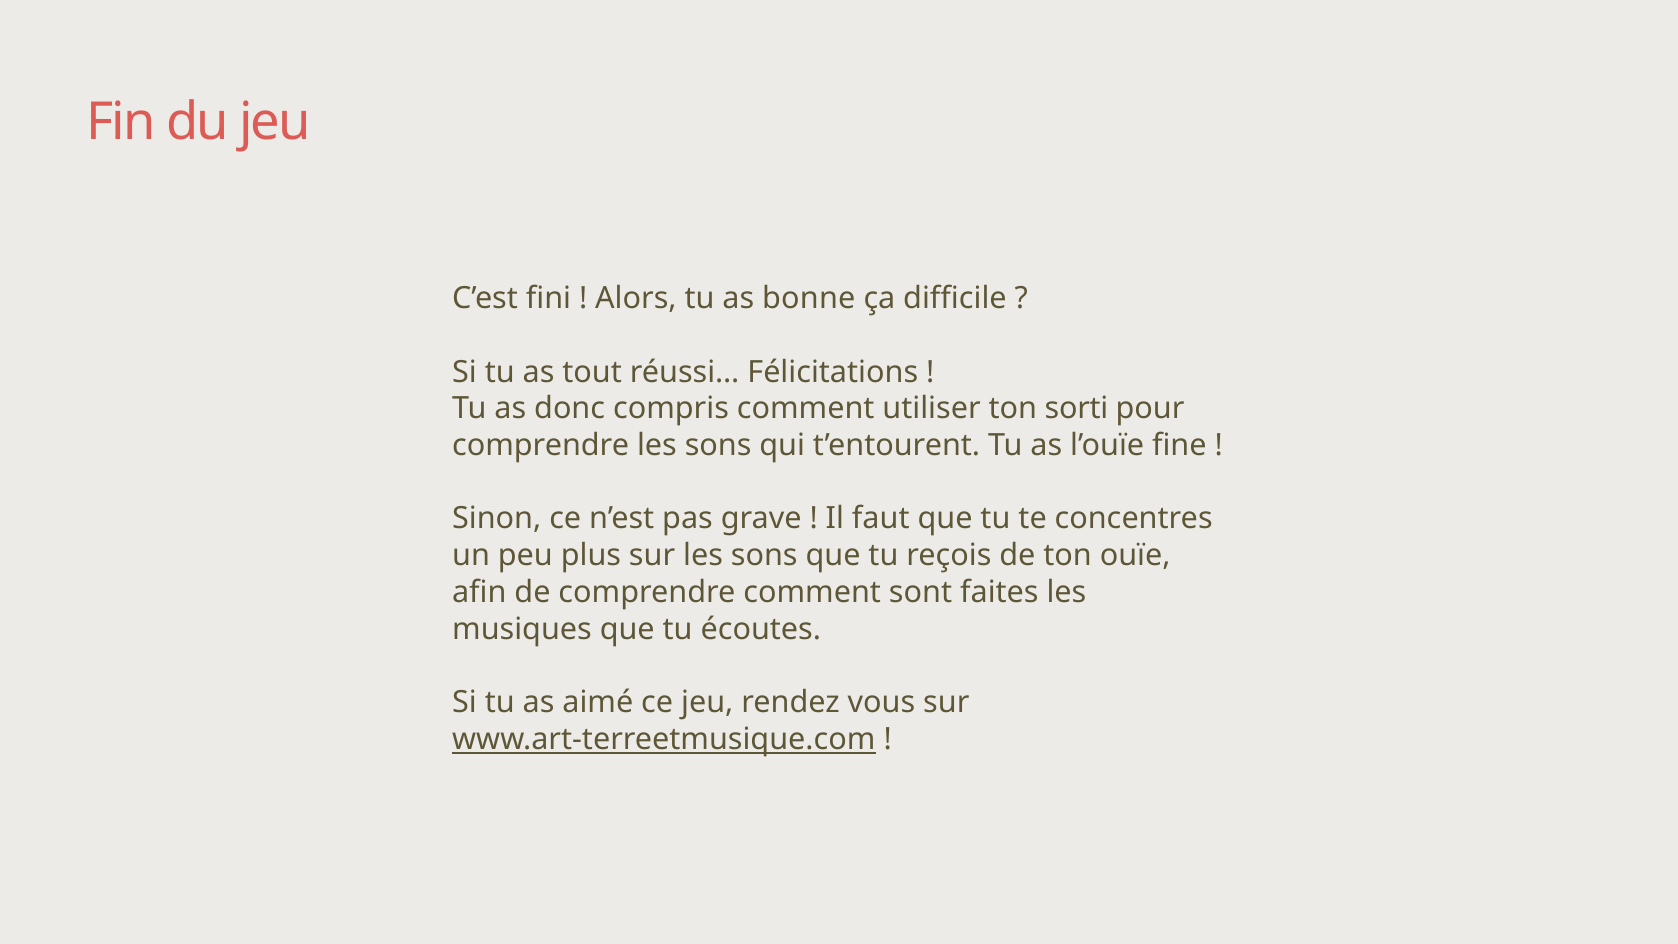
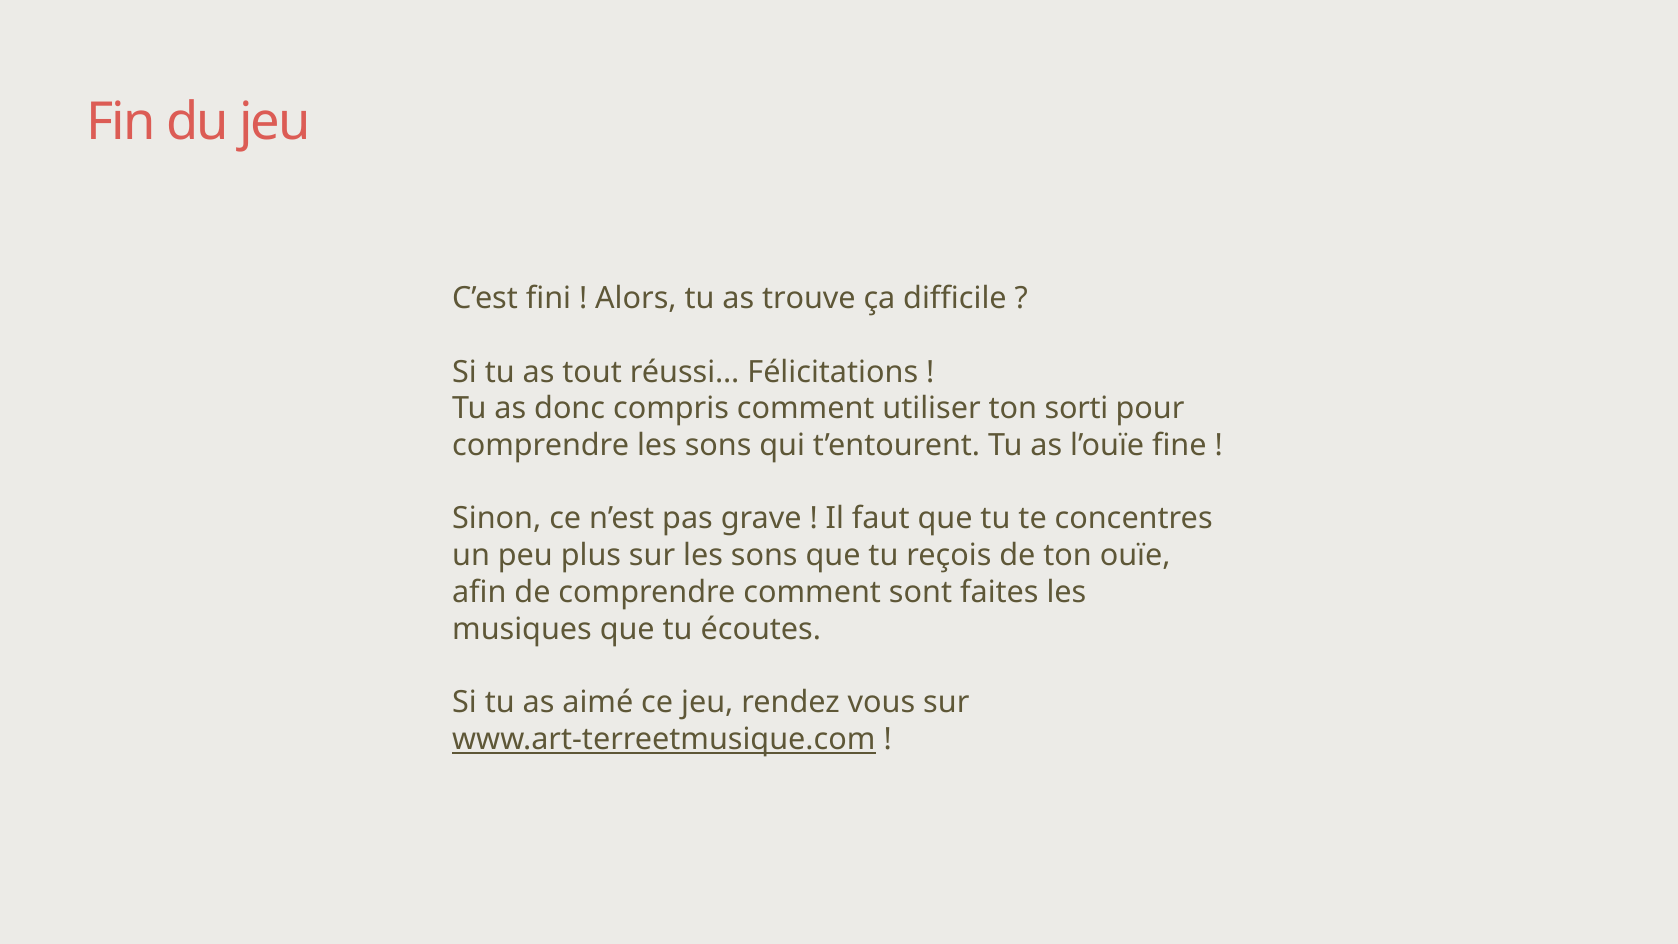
bonne: bonne -> trouve
